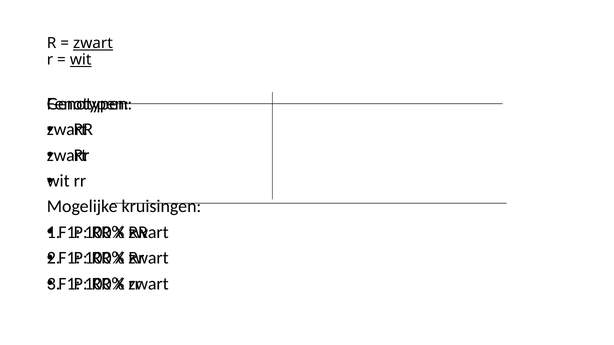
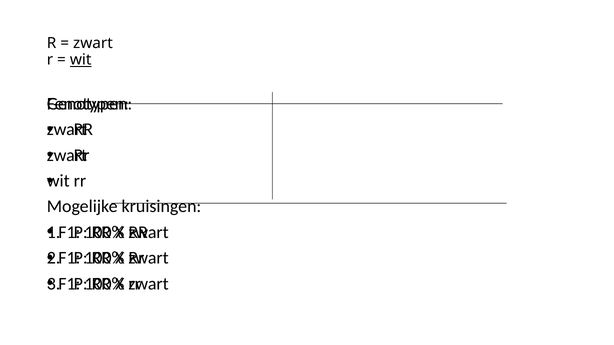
zwart at (93, 43) underline: present -> none
